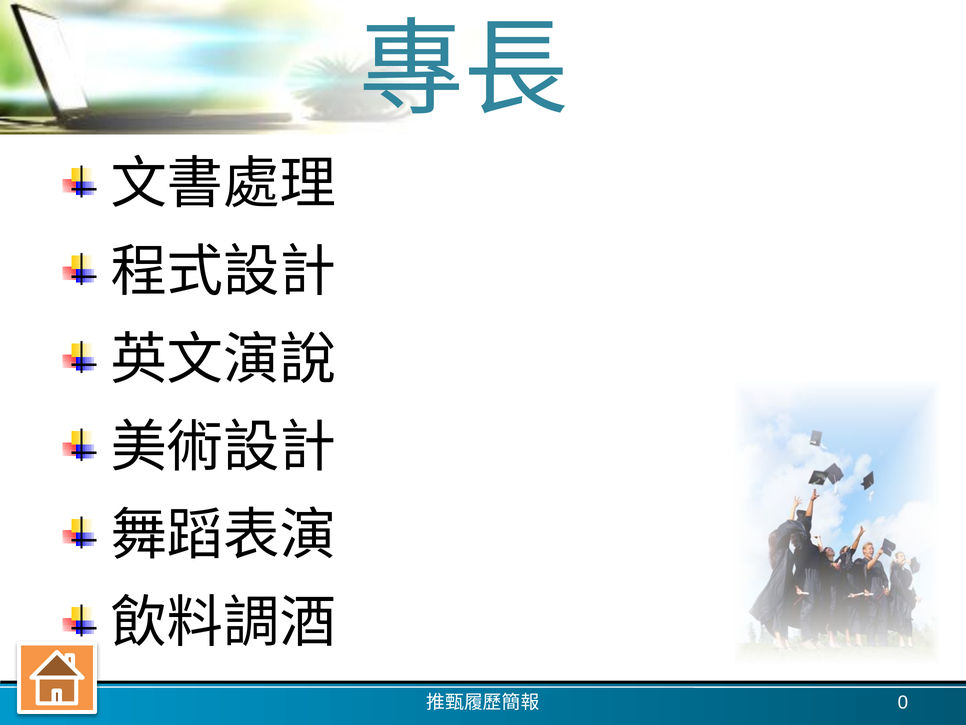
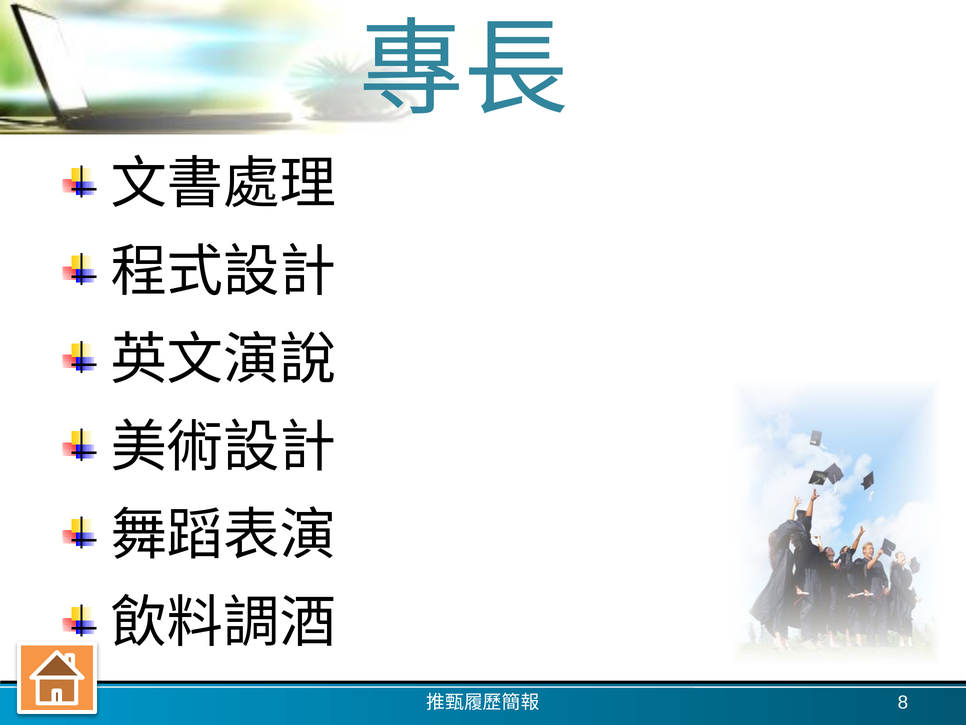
0: 0 -> 8
